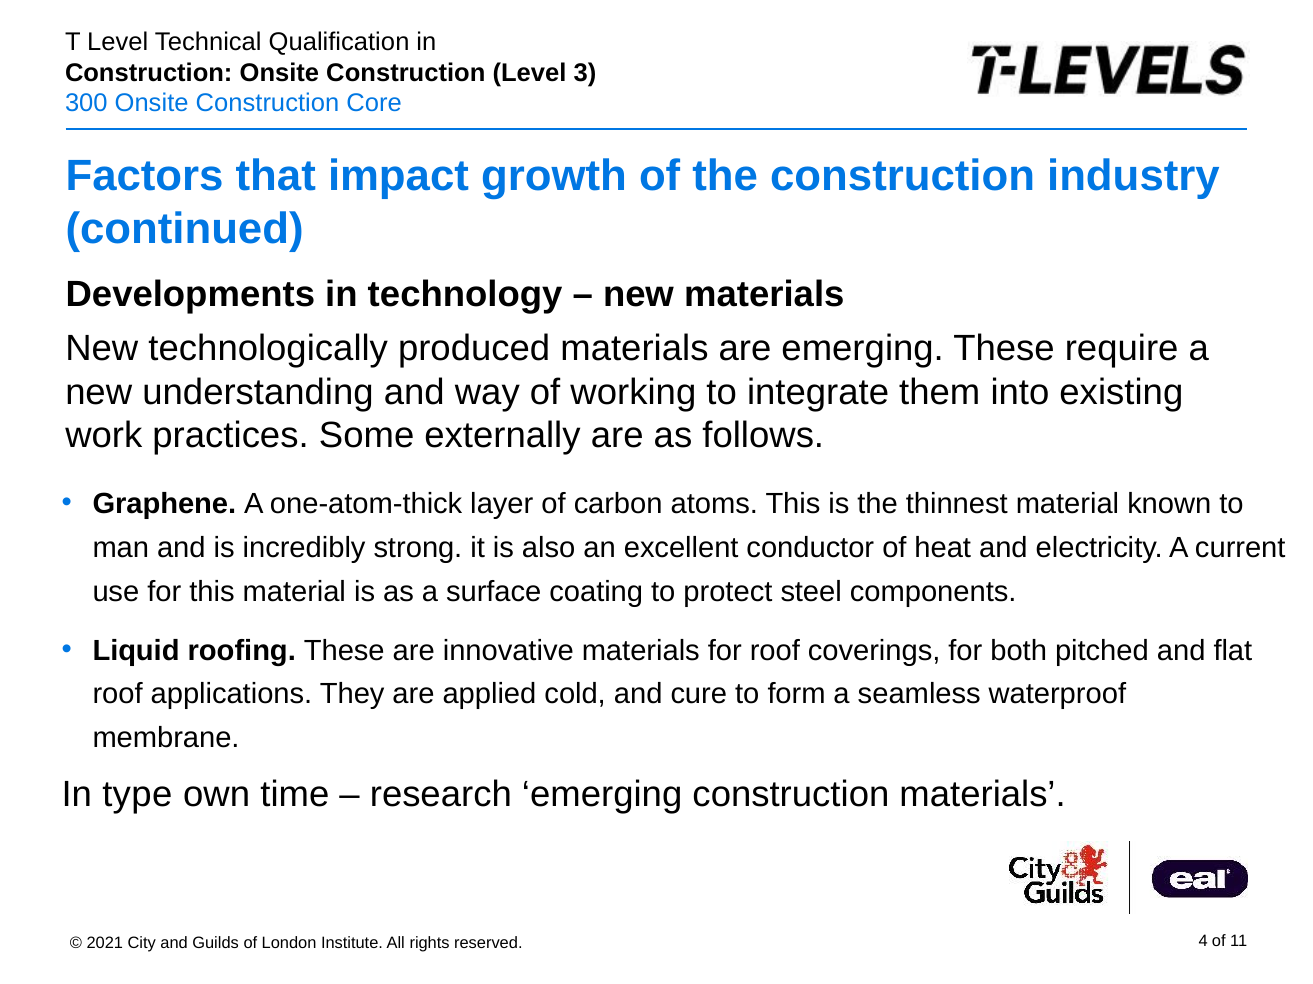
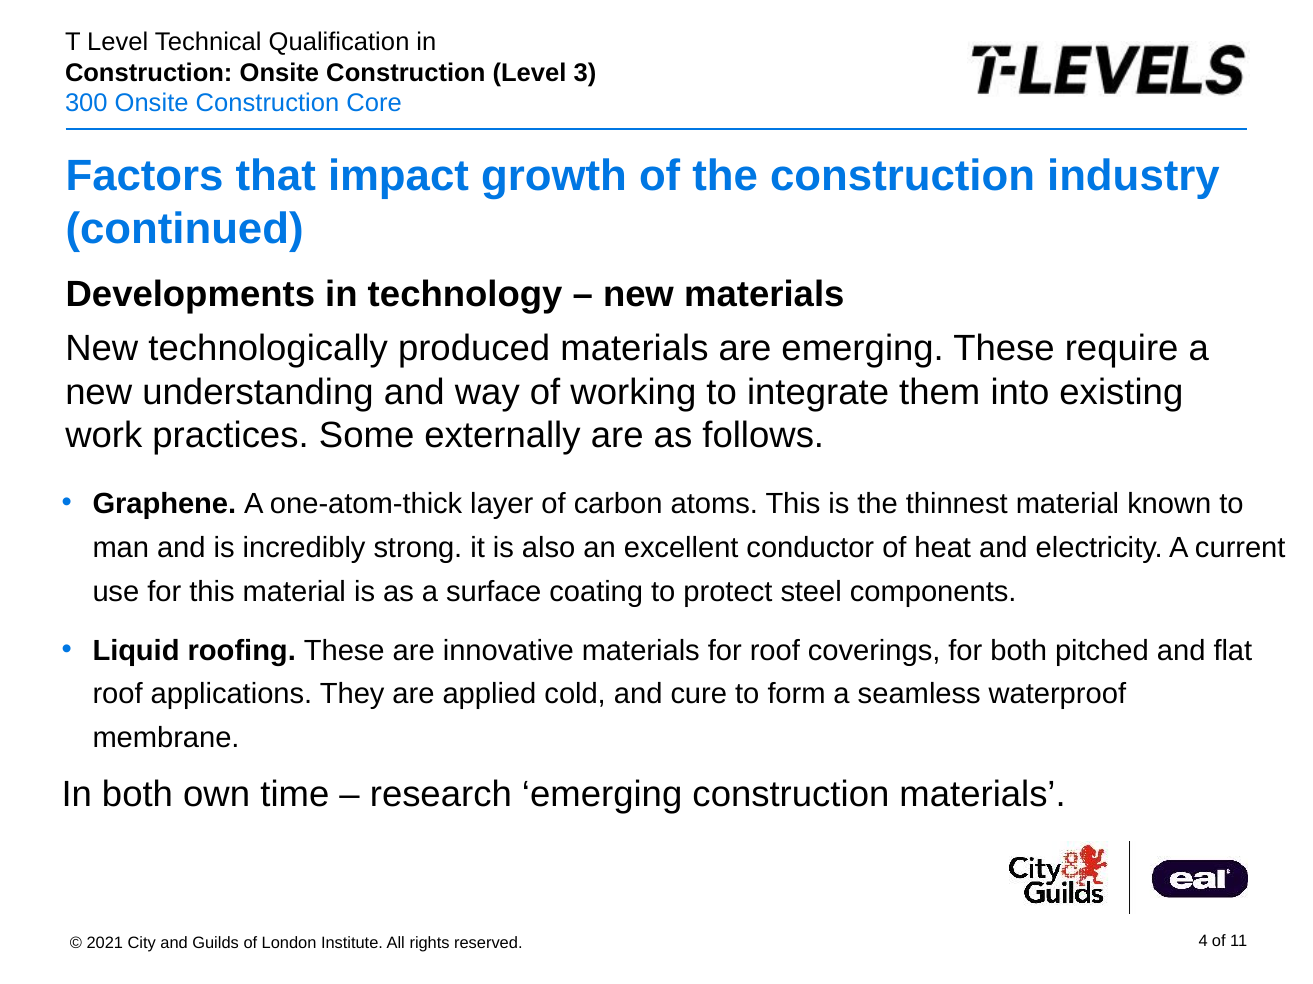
In type: type -> both
